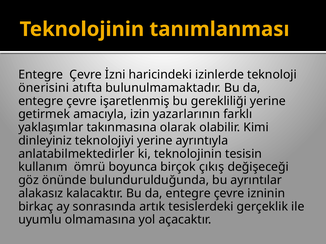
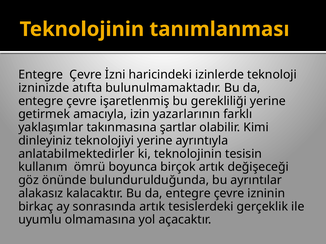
önerisini: önerisini -> izninizde
olarak: olarak -> şartlar
birçok çıkış: çıkış -> artık
